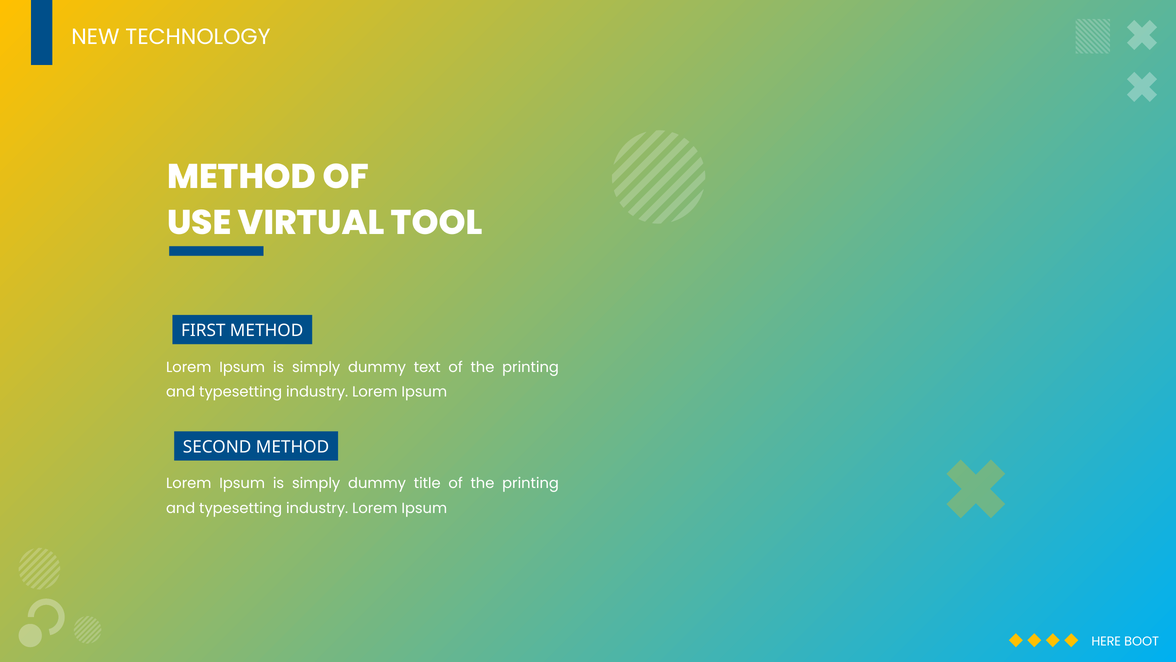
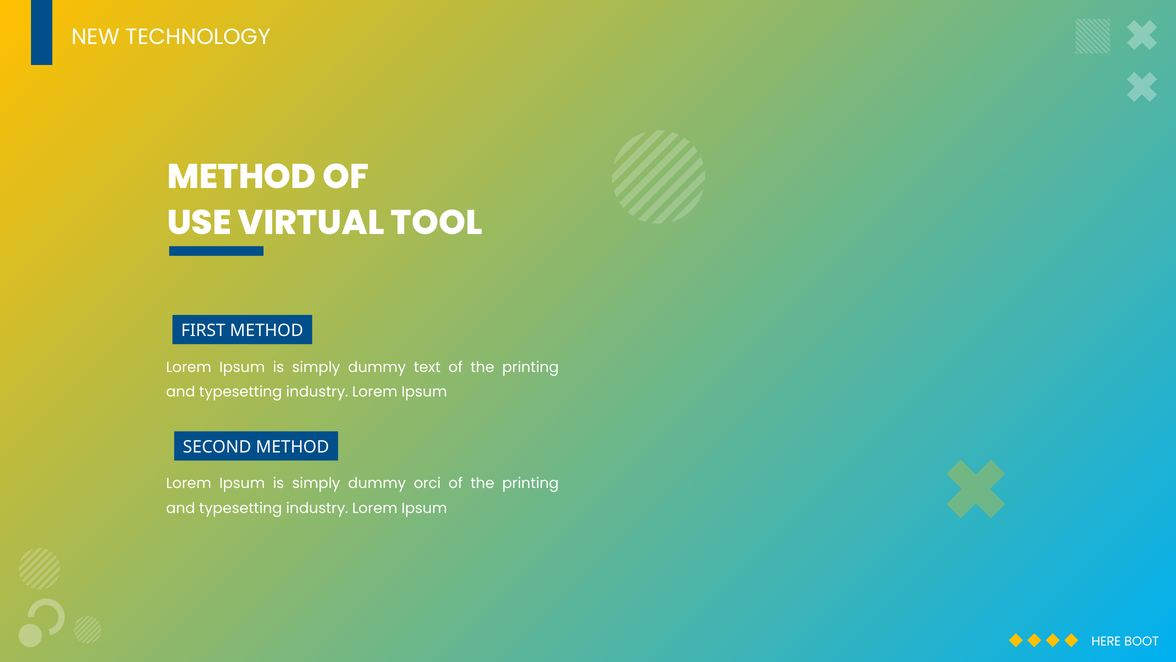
title: title -> orci
